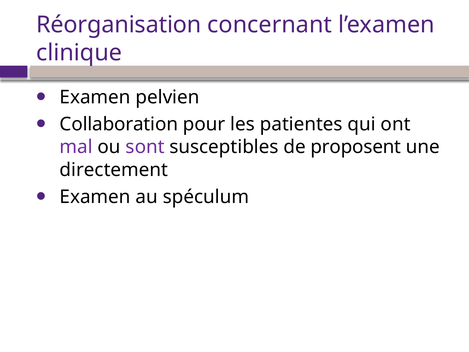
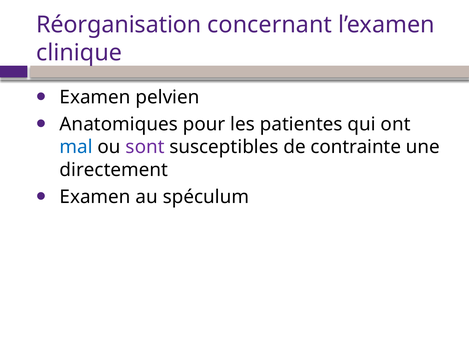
Collaboration: Collaboration -> Anatomiques
mal colour: purple -> blue
proposent: proposent -> contrainte
